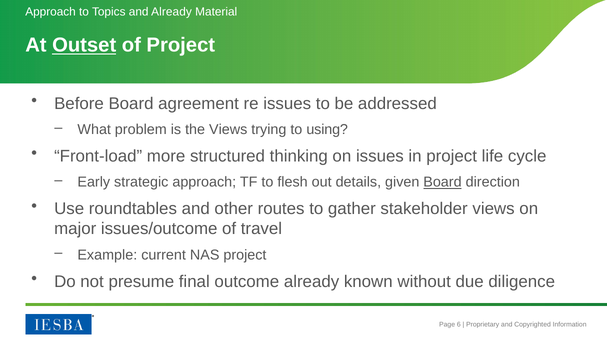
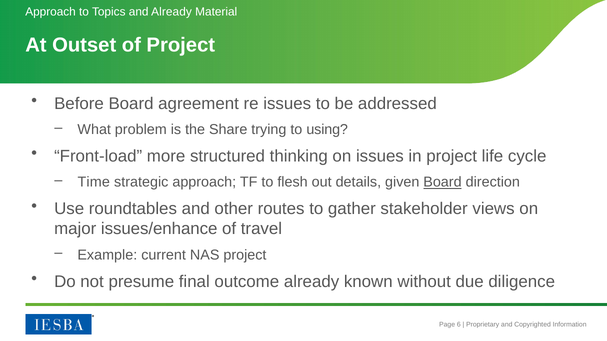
Outset underline: present -> none
the Views: Views -> Share
Early: Early -> Time
issues/outcome: issues/outcome -> issues/enhance
